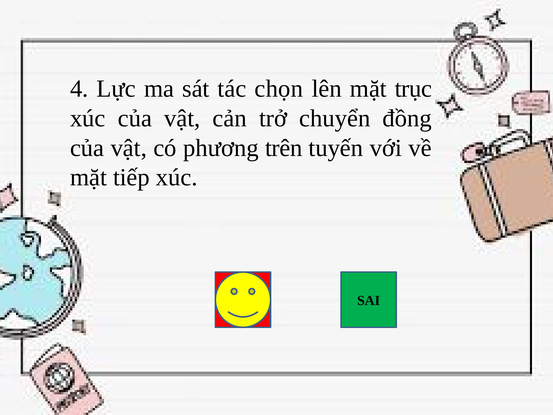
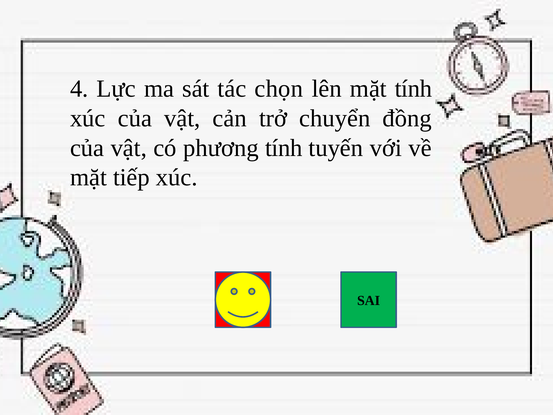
mặt trục: trục -> tính
phương trên: trên -> tính
